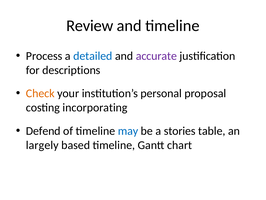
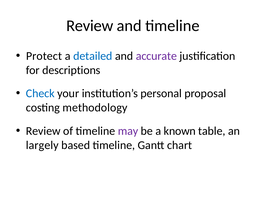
Process: Process -> Protect
Check colour: orange -> blue
incorporating: incorporating -> methodology
Defend at (43, 131): Defend -> Review
may colour: blue -> purple
stories: stories -> known
